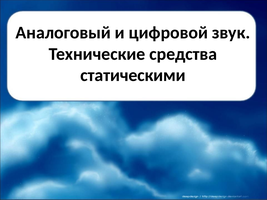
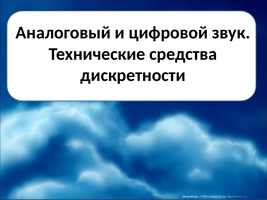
статическими: статическими -> дискретности
